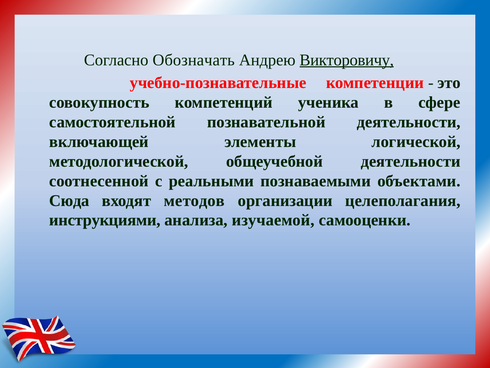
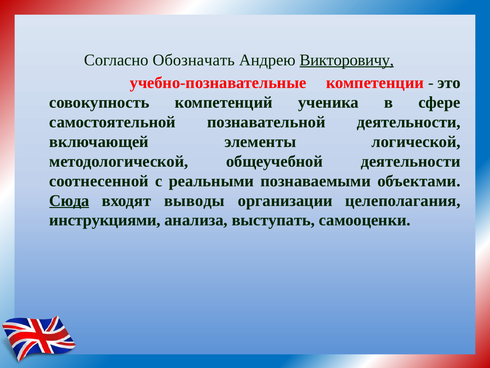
Сюда underline: none -> present
методов: методов -> выводы
изучаемой: изучаемой -> выступать
